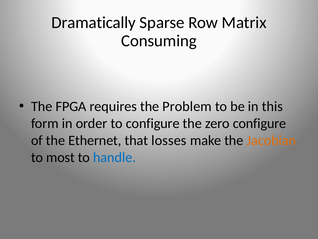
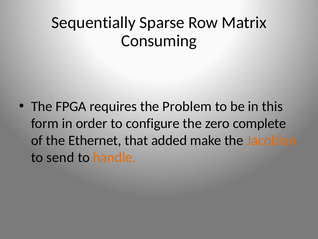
Dramatically: Dramatically -> Sequentially
zero configure: configure -> complete
losses: losses -> added
most: most -> send
handle colour: blue -> orange
